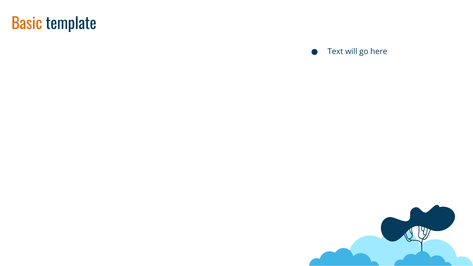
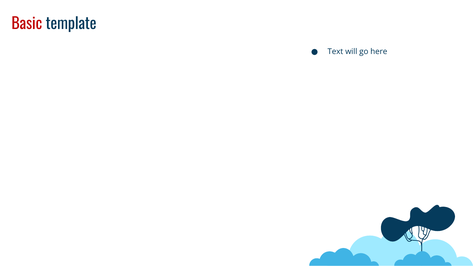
Basic colour: orange -> red
